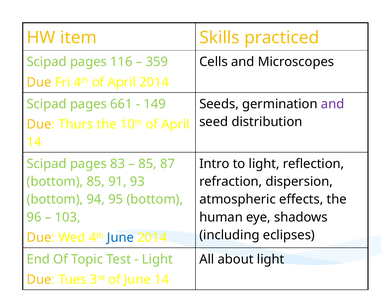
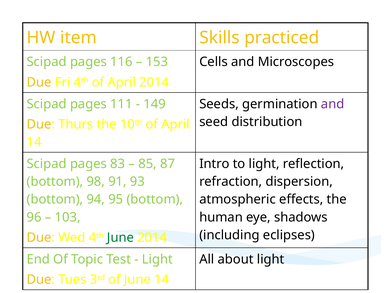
359: 359 -> 153
661: 661 -> 111
bottom 85: 85 -> 98
June at (120, 237) colour: blue -> green
